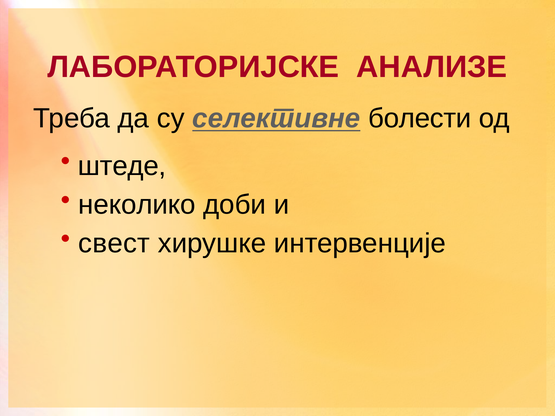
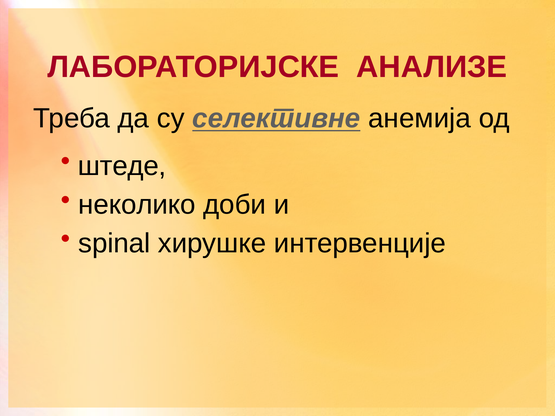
болести: болести -> анемија
свест: свест -> spinal
